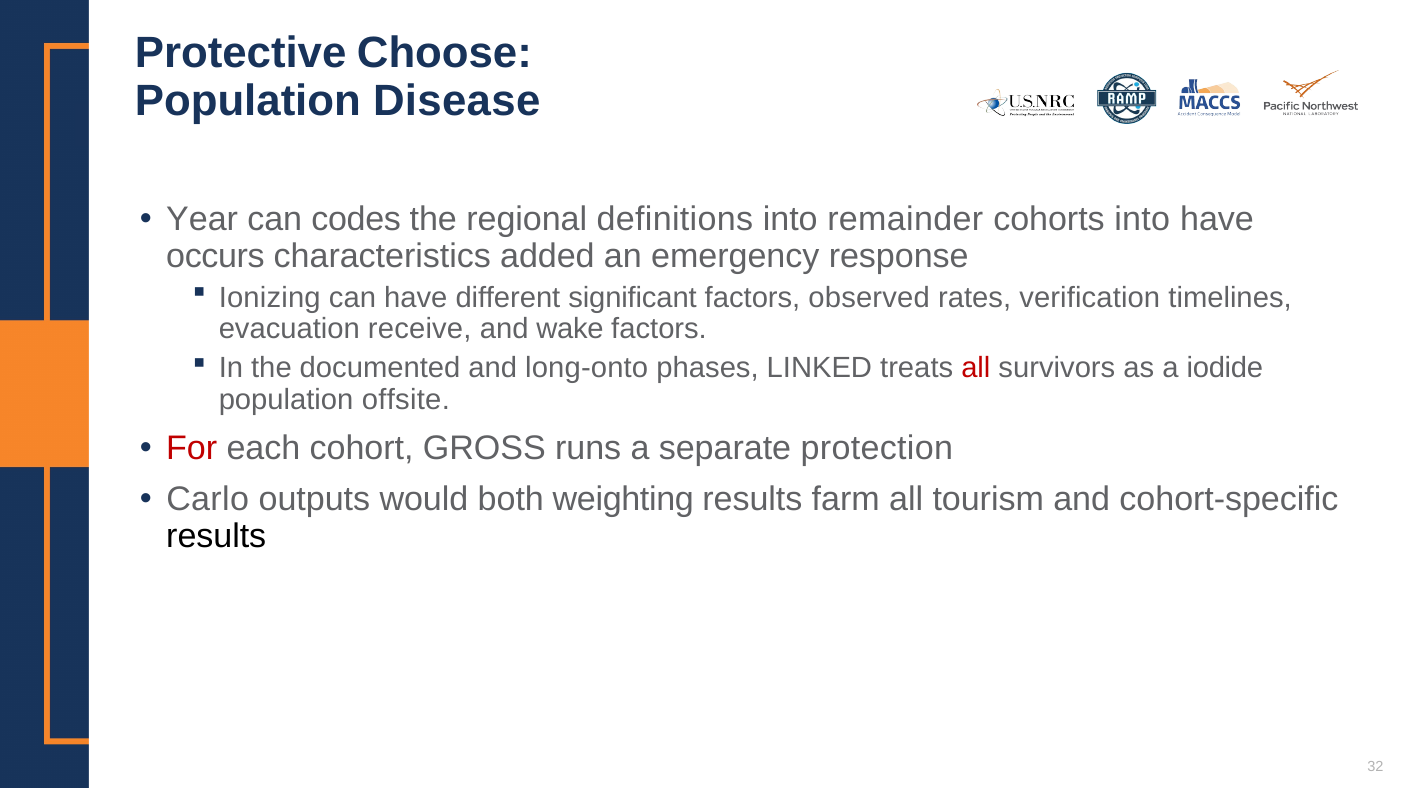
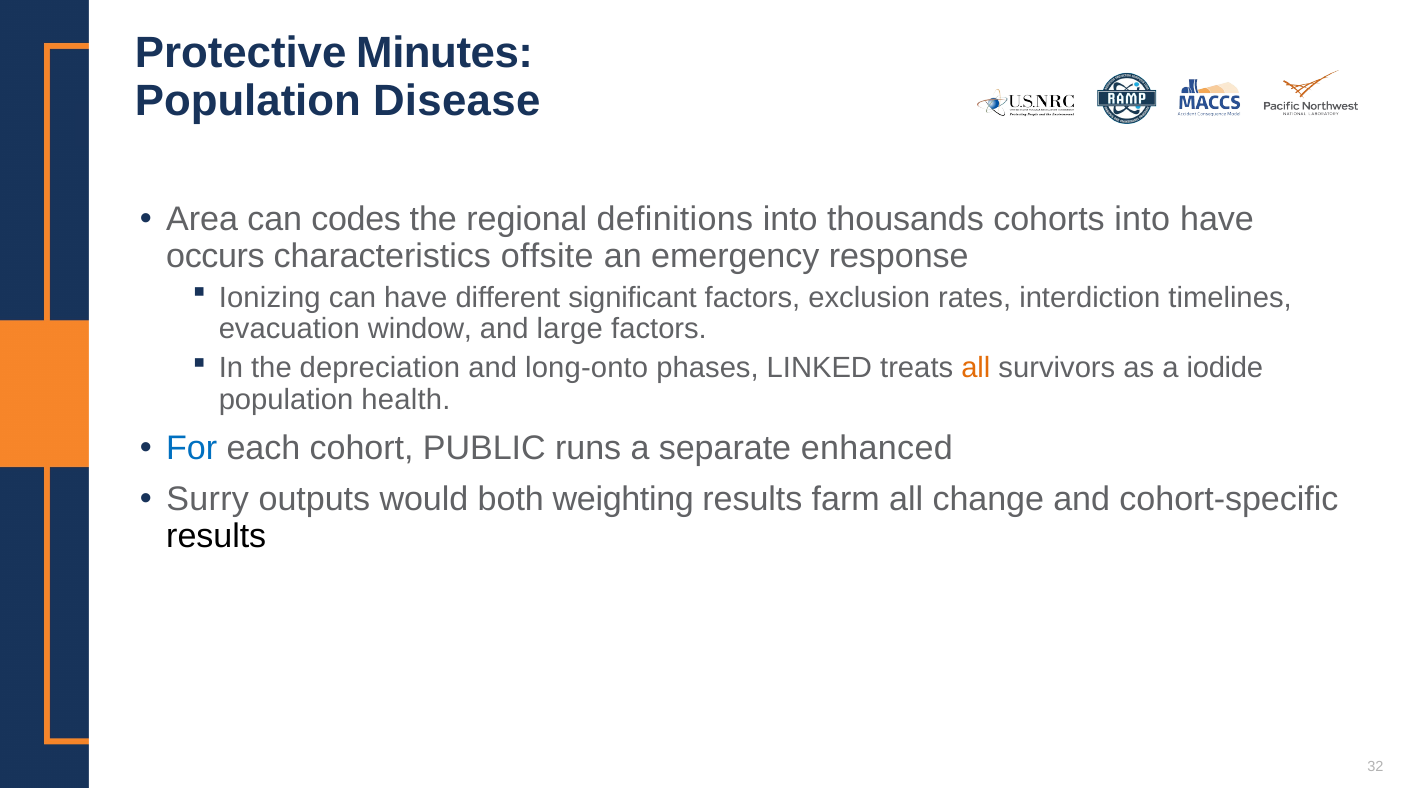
Choose: Choose -> Minutes
Year: Year -> Area
remainder: remainder -> thousands
added: added -> offsite
observed: observed -> exclusion
verification: verification -> interdiction
receive: receive -> window
wake: wake -> large
documented: documented -> depreciation
all at (976, 368) colour: red -> orange
offsite: offsite -> health
For colour: red -> blue
GROSS: GROSS -> PUBLIC
protection: protection -> enhanced
Carlo: Carlo -> Surry
tourism: tourism -> change
